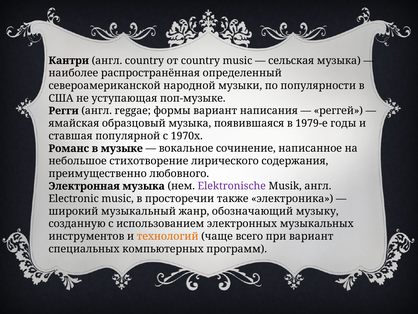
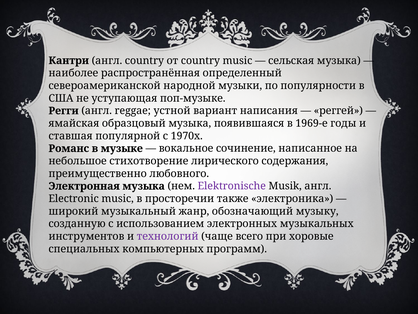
формы: формы -> устной
1979-е: 1979-е -> 1969-е
технологий colour: orange -> purple
при вариант: вариант -> хоровые
